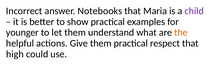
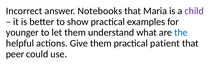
the colour: orange -> blue
respect: respect -> patient
high: high -> peer
